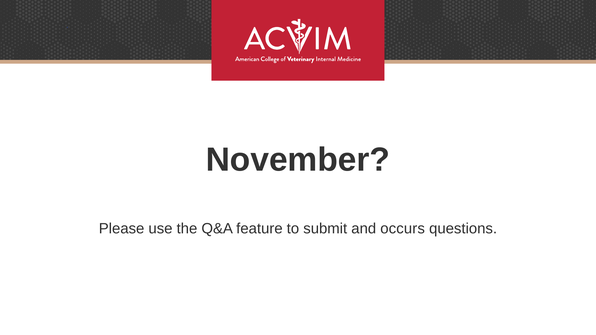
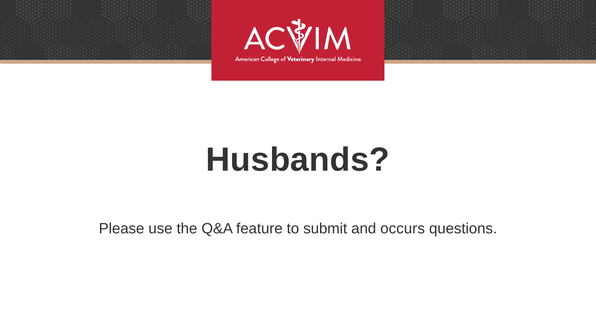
November: November -> Husbands
